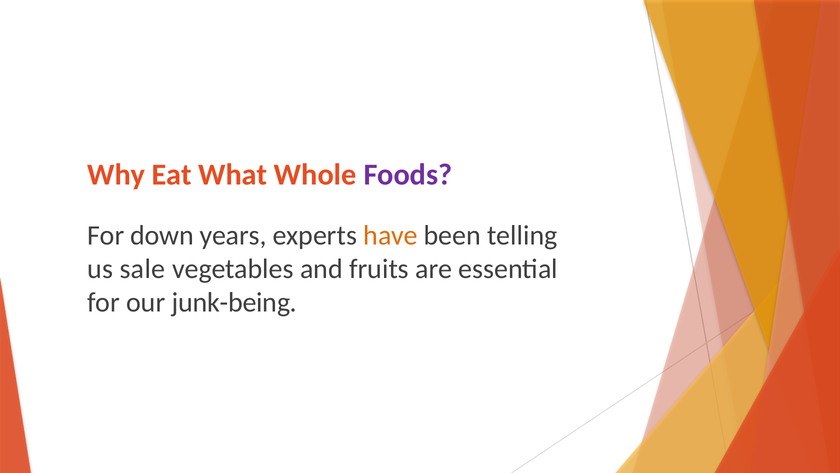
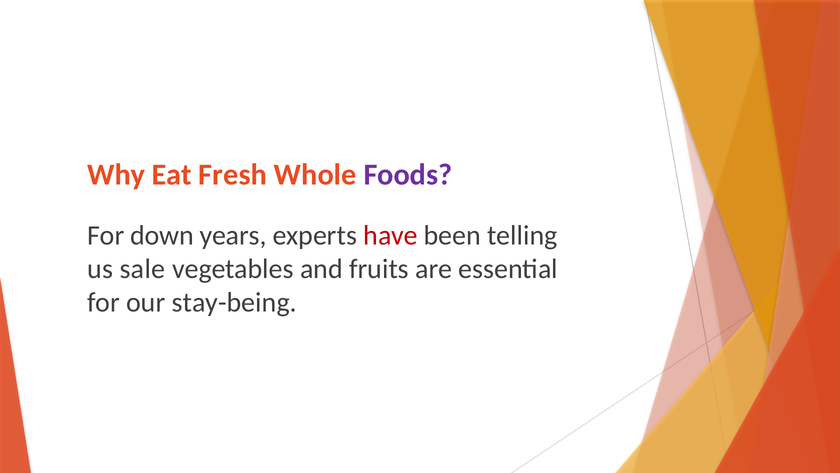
What: What -> Fresh
have colour: orange -> red
junk-being: junk-being -> stay-being
